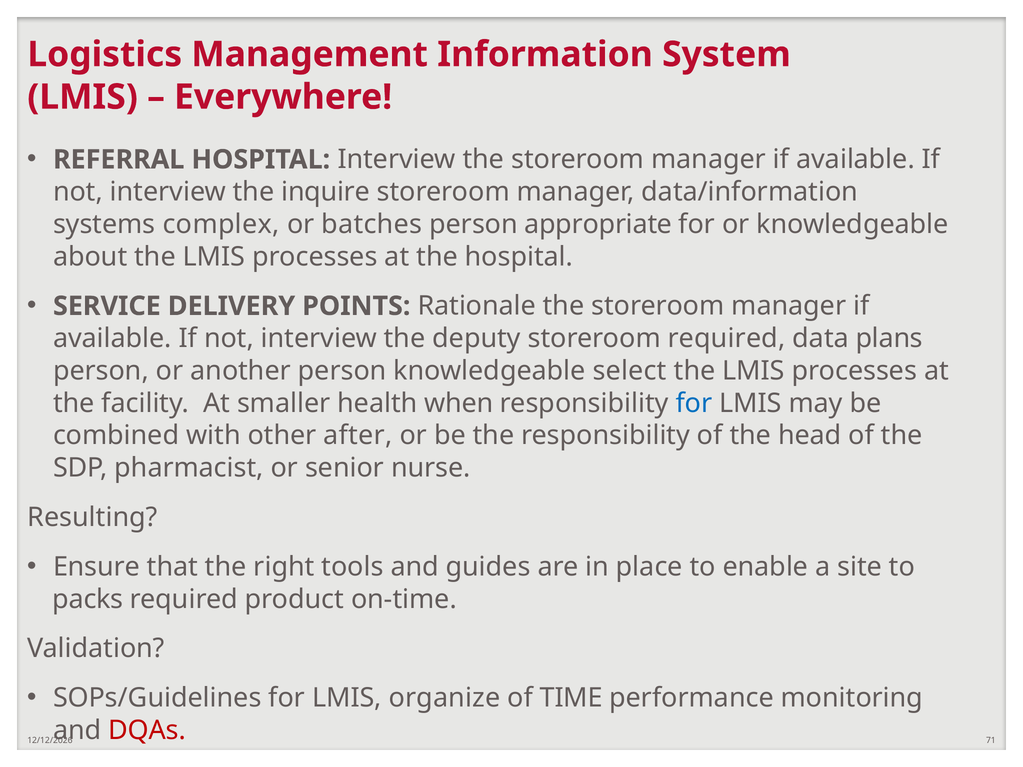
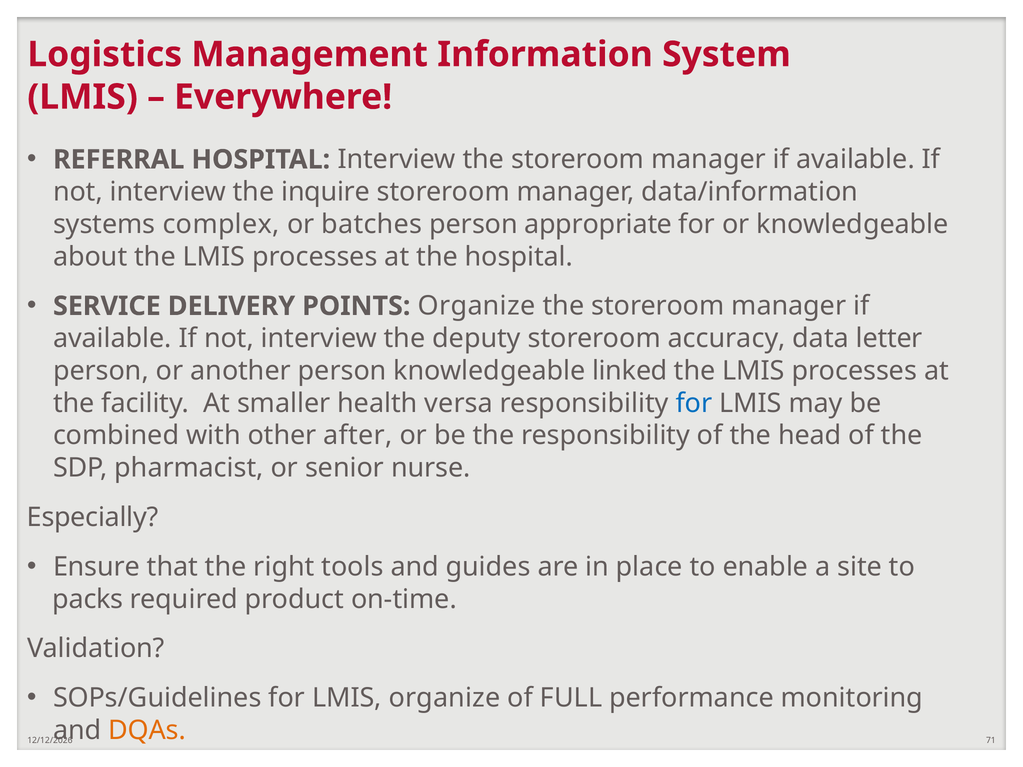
POINTS Rationale: Rationale -> Organize
storeroom required: required -> accuracy
plans: plans -> letter
select: select -> linked
when: when -> versa
Resulting: Resulting -> Especially
TIME: TIME -> FULL
DQAs colour: red -> orange
